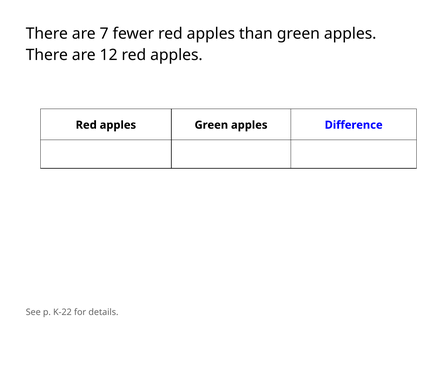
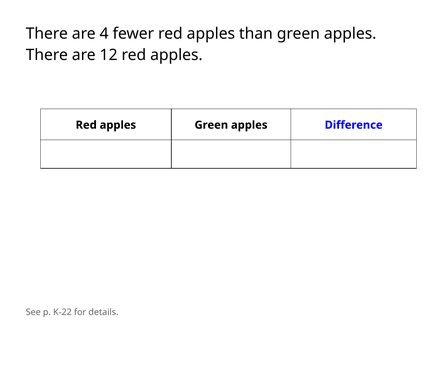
7: 7 -> 4
